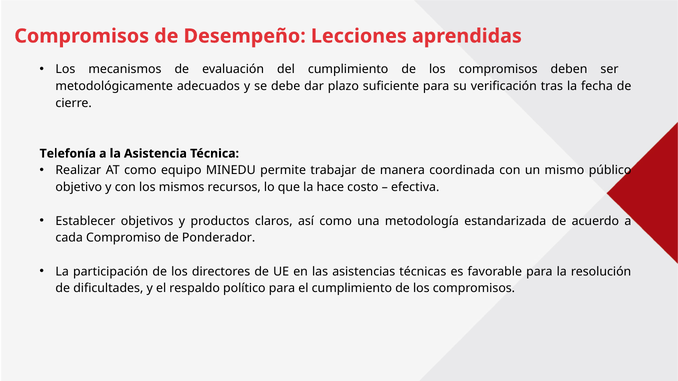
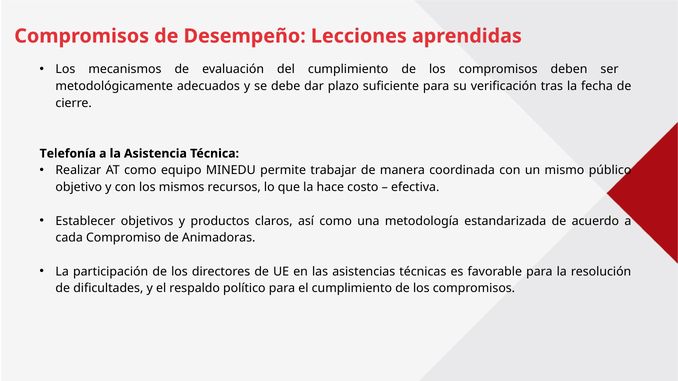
Ponderador: Ponderador -> Animadoras
